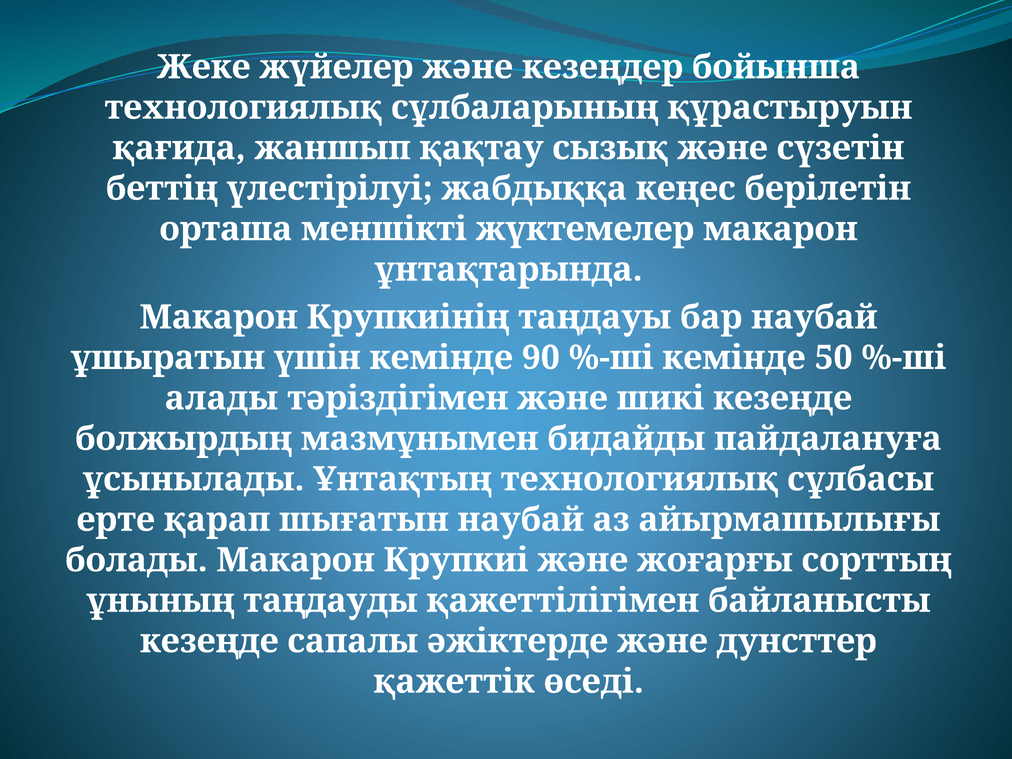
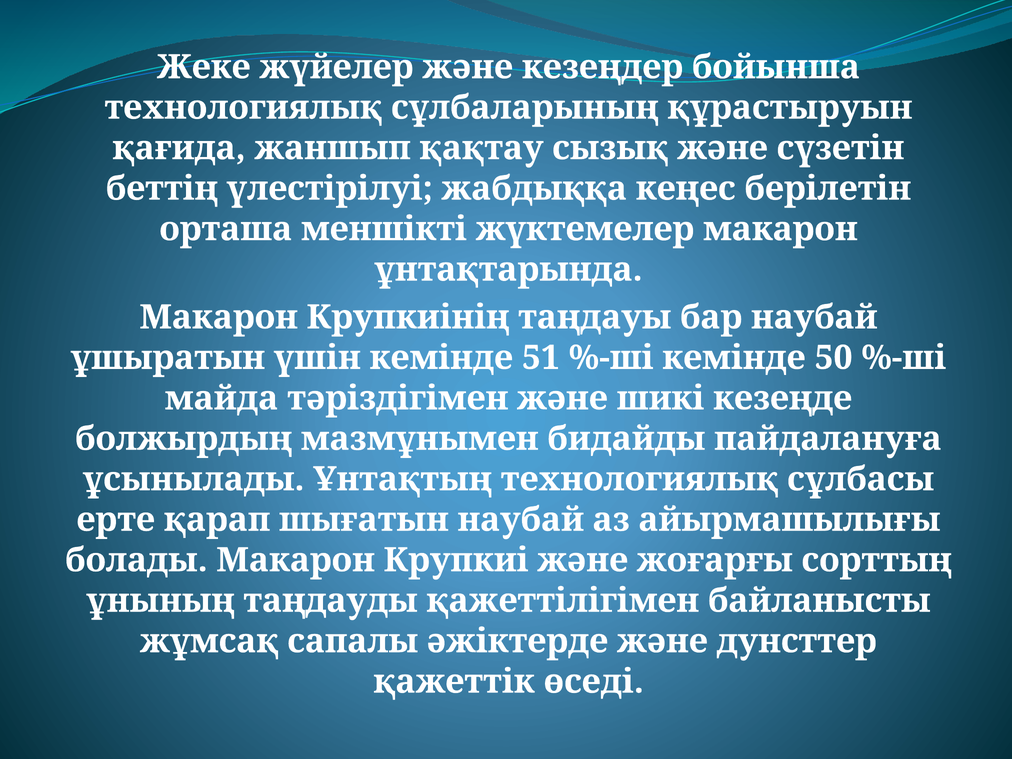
90: 90 -> 51
алады: алады -> майда
кезеңде at (209, 641): кезеңде -> жұмсақ
